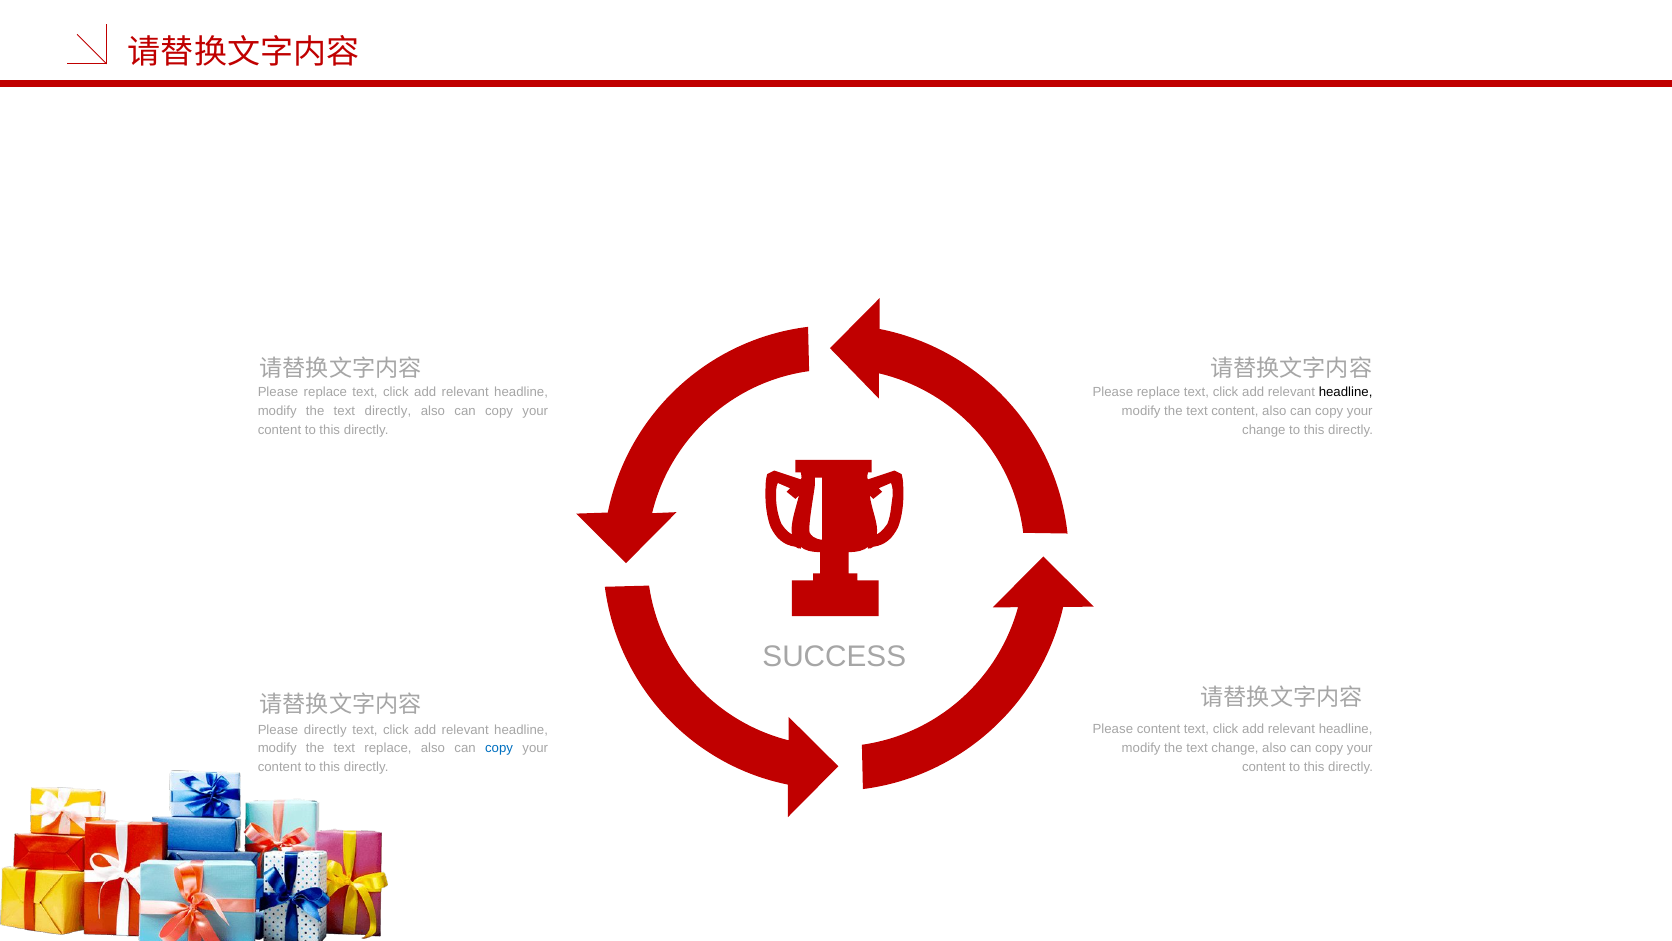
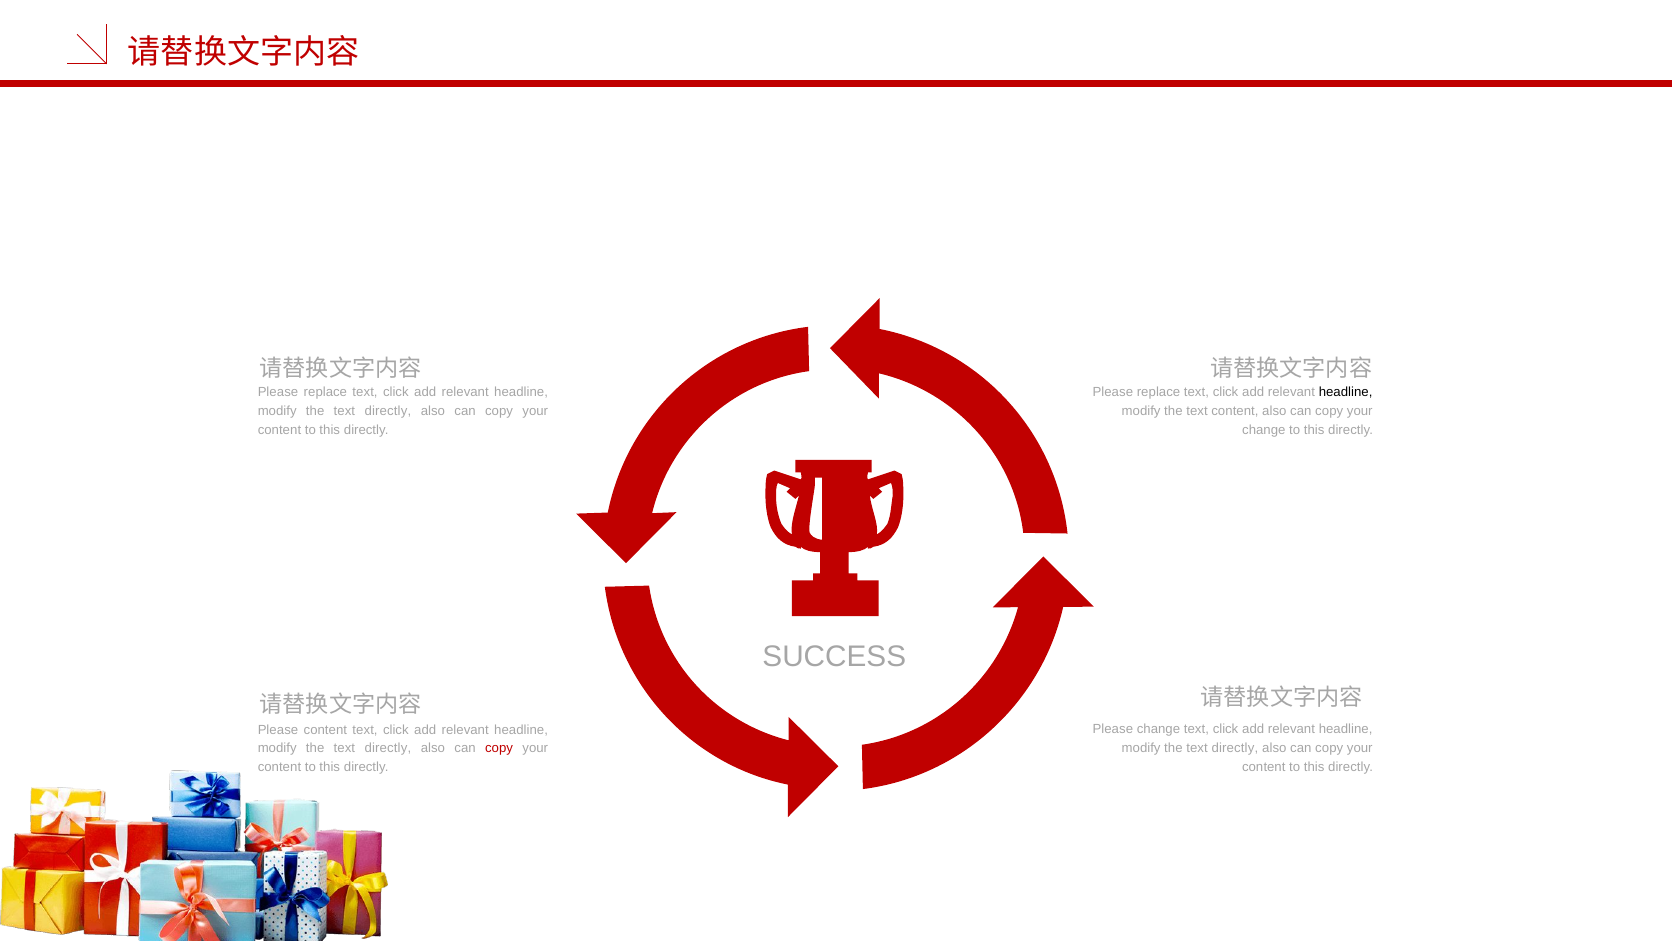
Please content: content -> change
Please directly: directly -> content
change at (1235, 747): change -> directly
replace at (388, 748): replace -> directly
copy at (499, 748) colour: blue -> red
